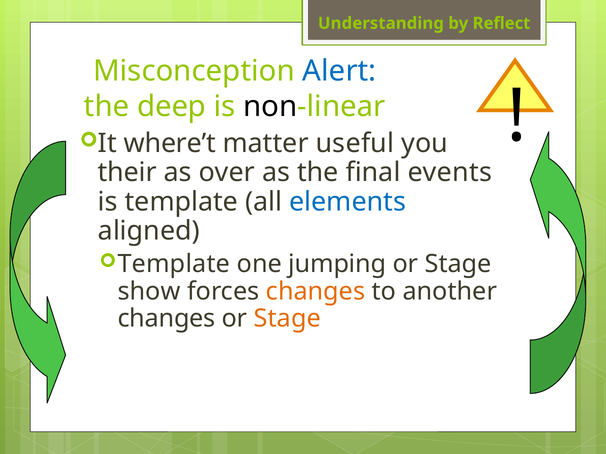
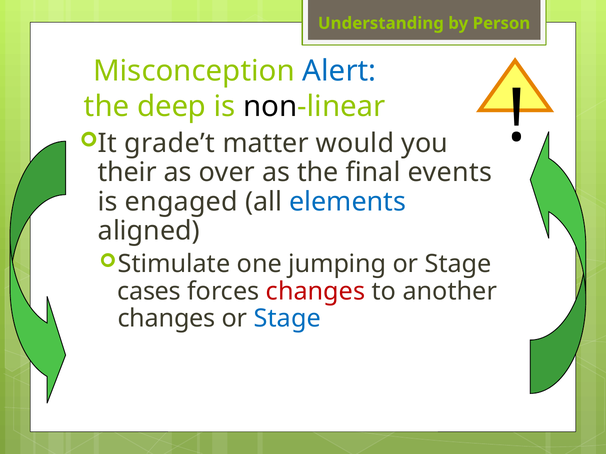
Reflect: Reflect -> Person
where’t: where’t -> grade’t
useful: useful -> would
is template: template -> engaged
Template at (174, 264): Template -> Stimulate
show: show -> cases
changes at (316, 292) colour: orange -> red
Stage at (287, 319) colour: orange -> blue
